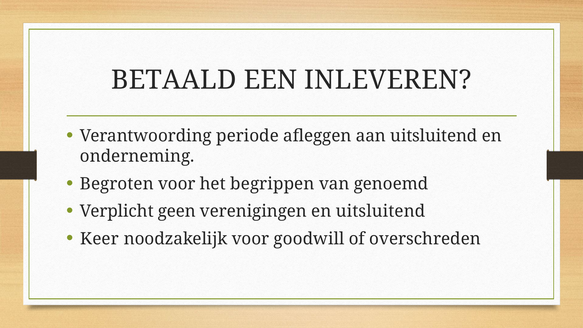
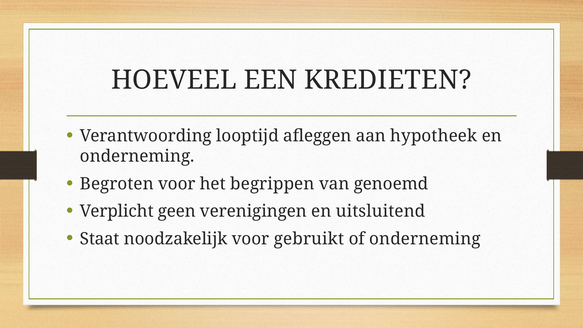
BETAALD: BETAALD -> HOEVEEL
INLEVEREN: INLEVEREN -> KREDIETEN
periode: periode -> looptijd
aan uitsluitend: uitsluitend -> hypotheek
Keer: Keer -> Staat
goodwill: goodwill -> gebruikt
of overschreden: overschreden -> onderneming
